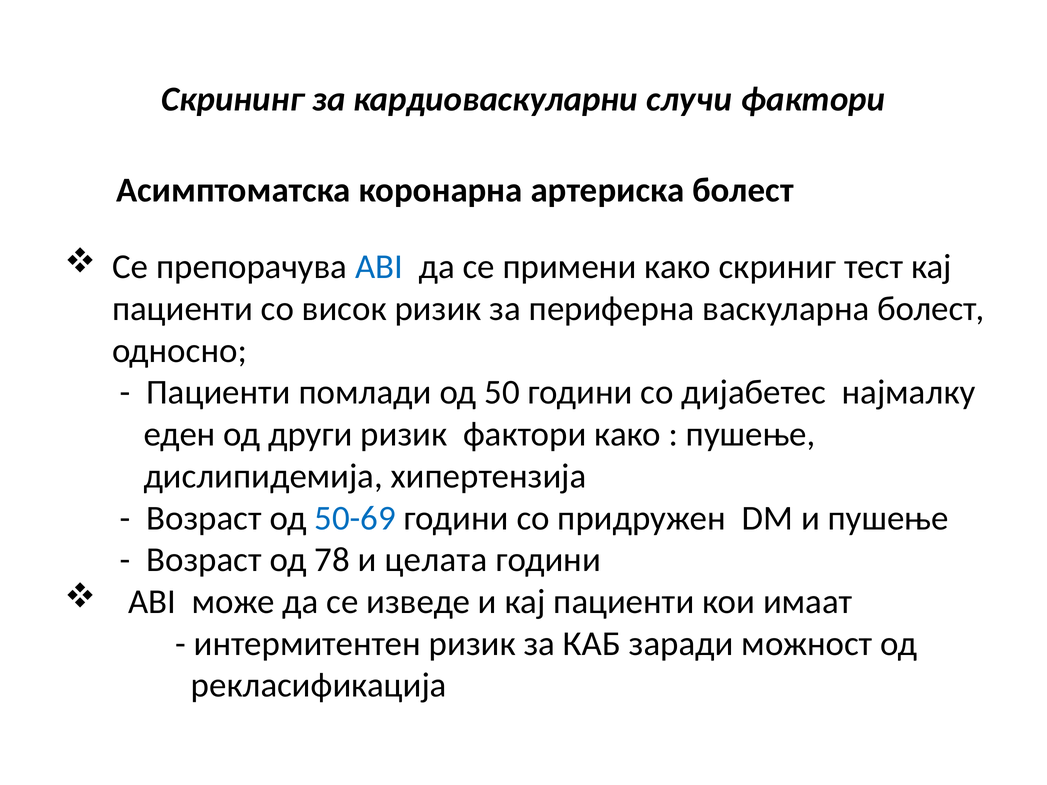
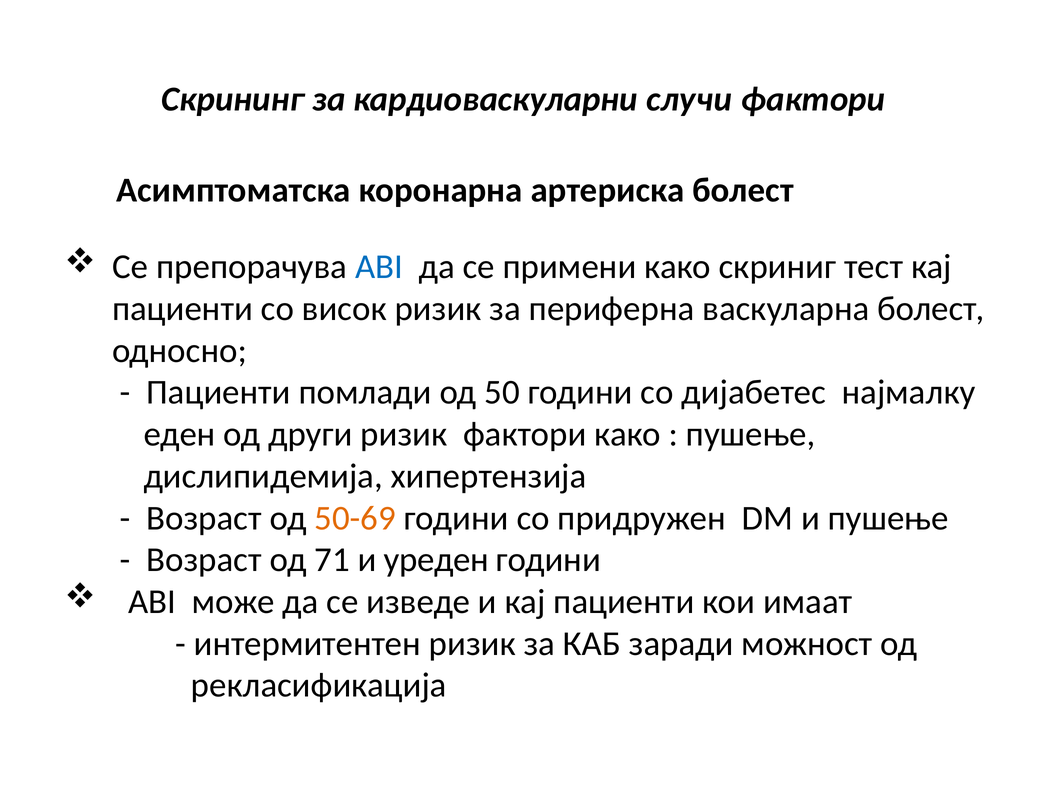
50-69 colour: blue -> orange
78: 78 -> 71
целата: целата -> уреден
